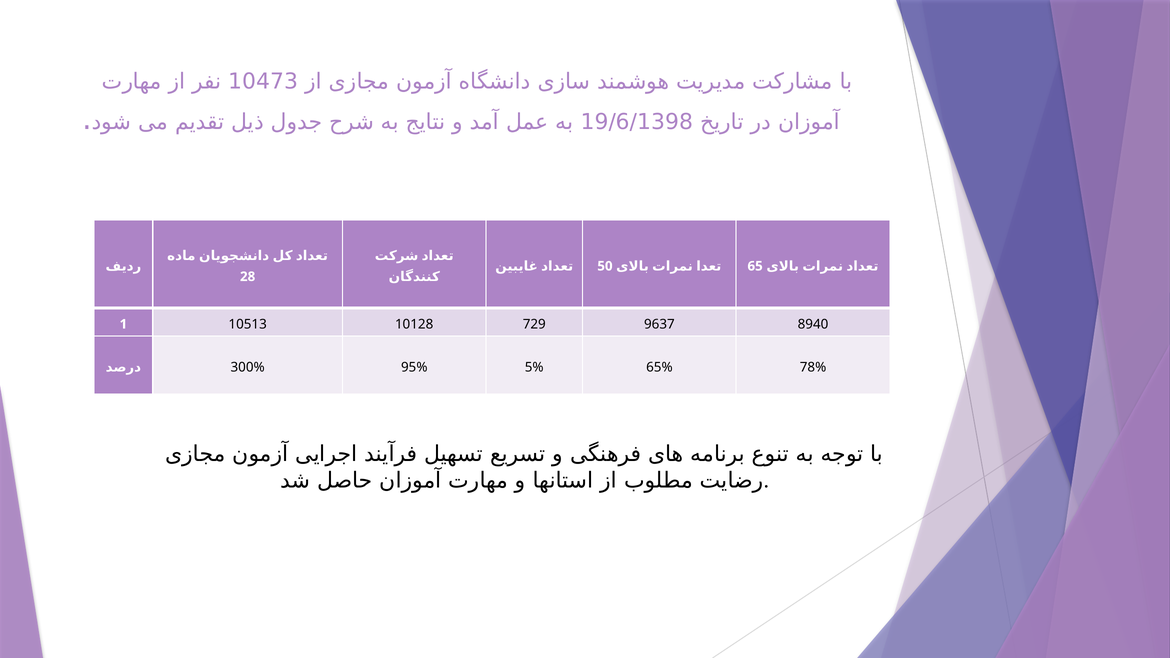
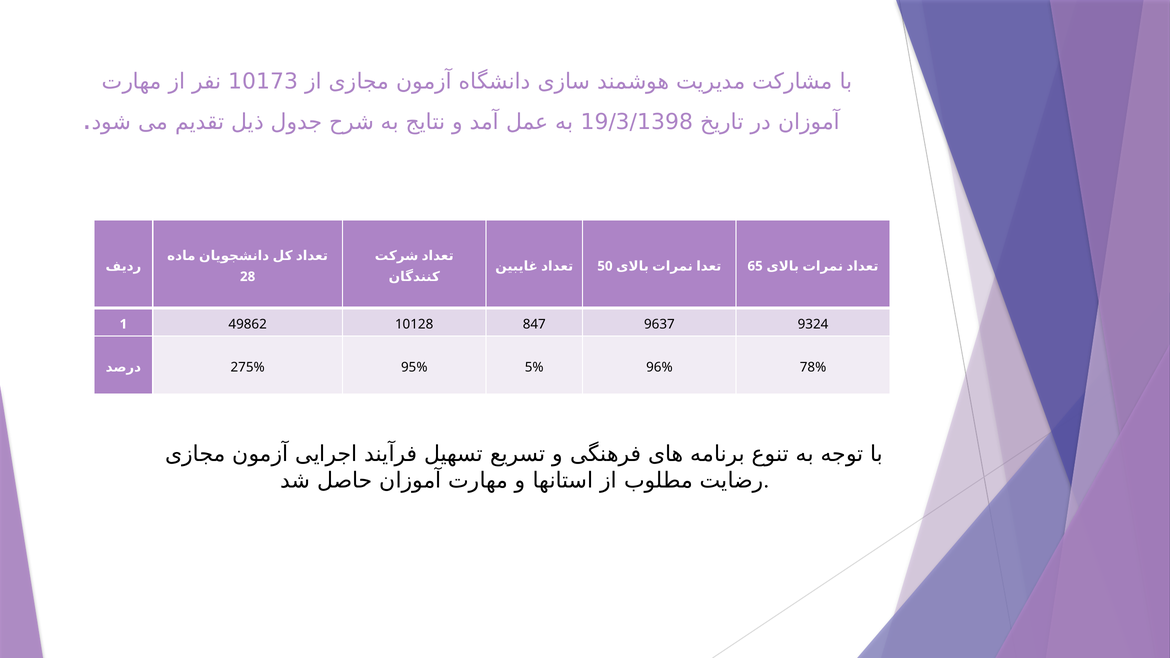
10473: 10473 -> 10173
19/6/1398: 19/6/1398 -> 19/3/1398
10513: 10513 -> 49862
729: 729 -> 847
8940: 8940 -> 9324
300%: 300% -> 275%
65%: 65% -> 96%
